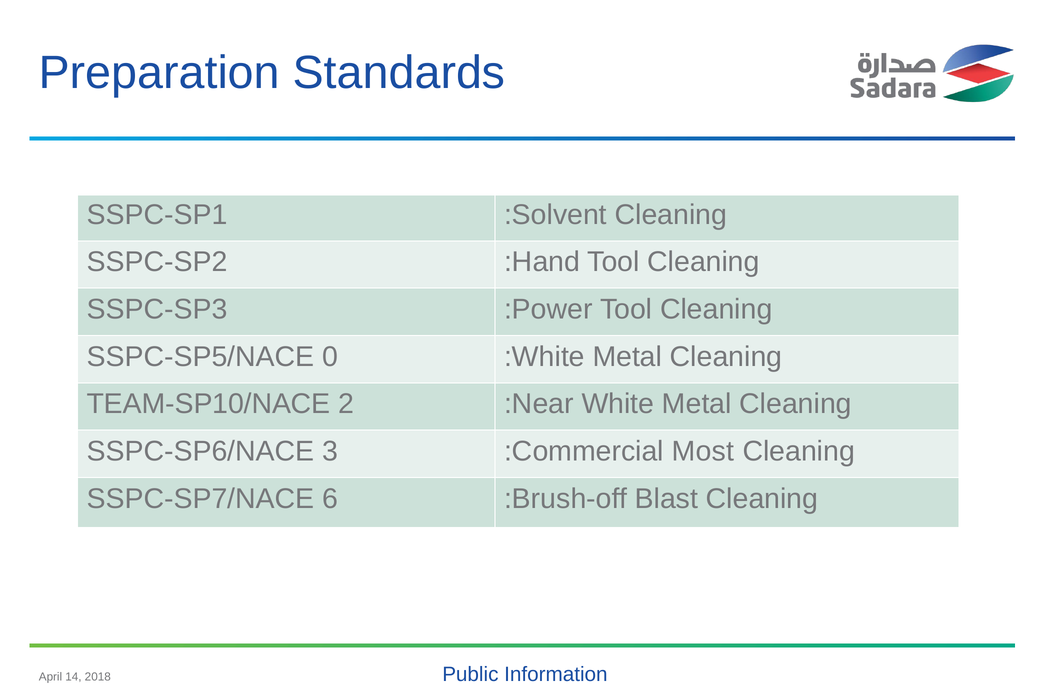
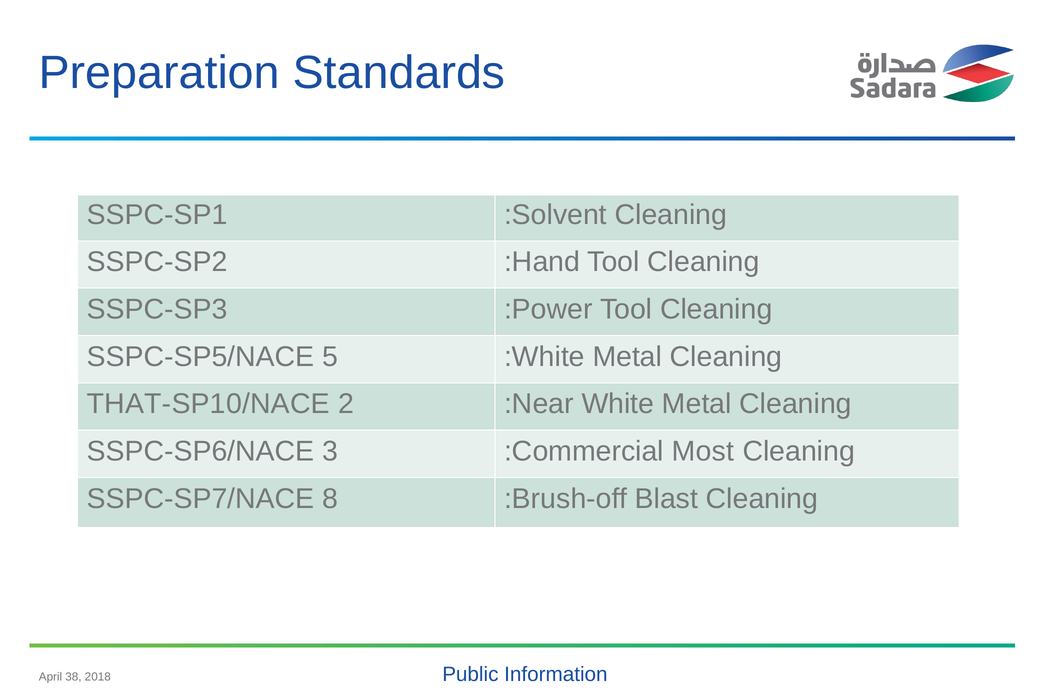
0: 0 -> 5
TEAM-SP10/NACE: TEAM-SP10/NACE -> THAT-SP10/NACE
6: 6 -> 8
14: 14 -> 38
